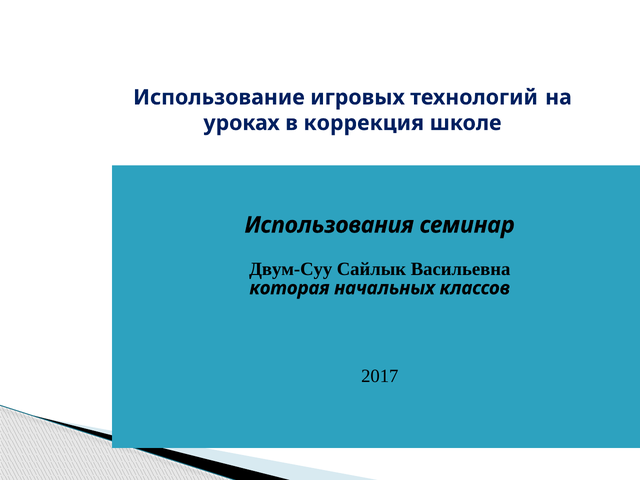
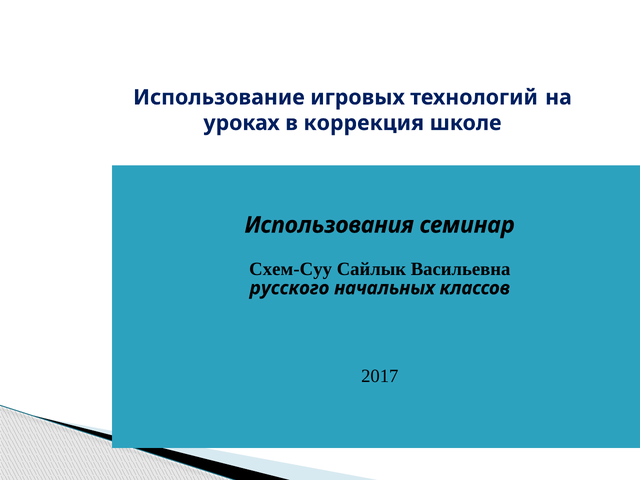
Двум-Суу: Двум-Суу -> Схем-Суу
которая: которая -> русского
